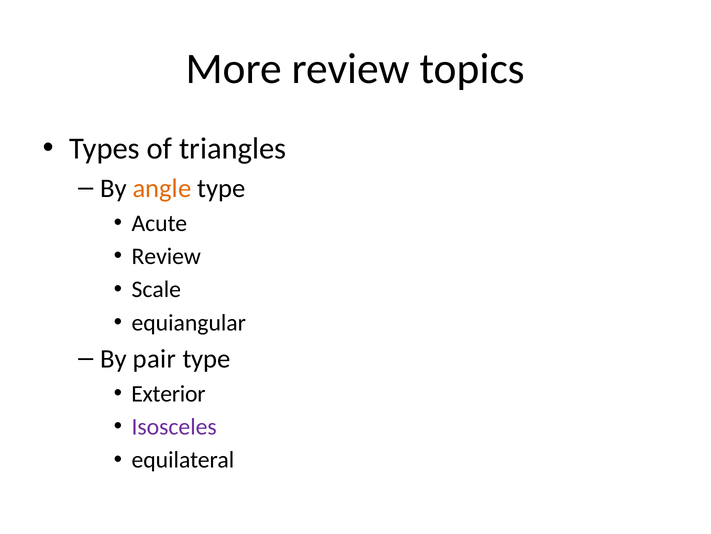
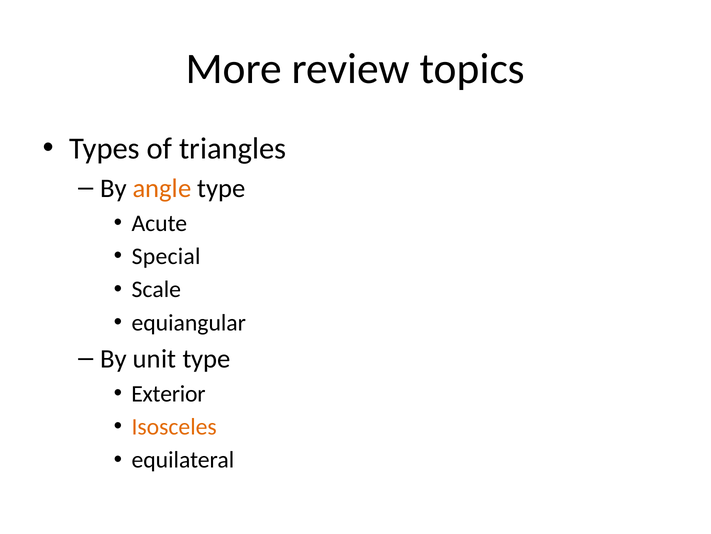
Review at (166, 256): Review -> Special
pair: pair -> unit
Isosceles colour: purple -> orange
